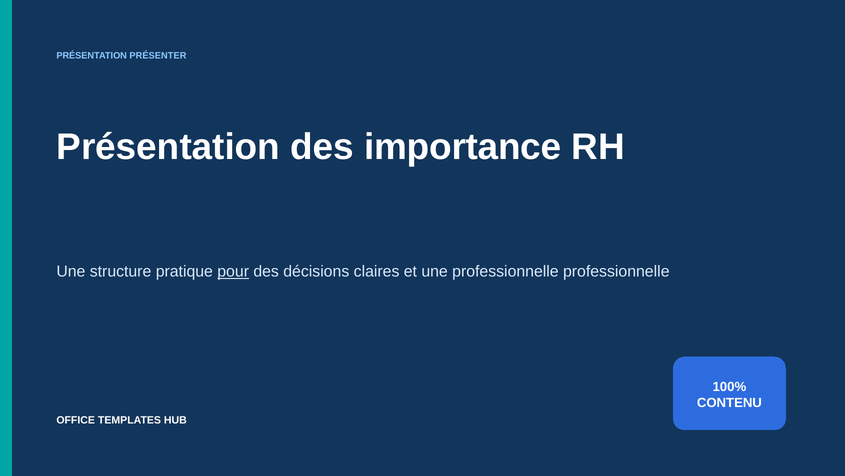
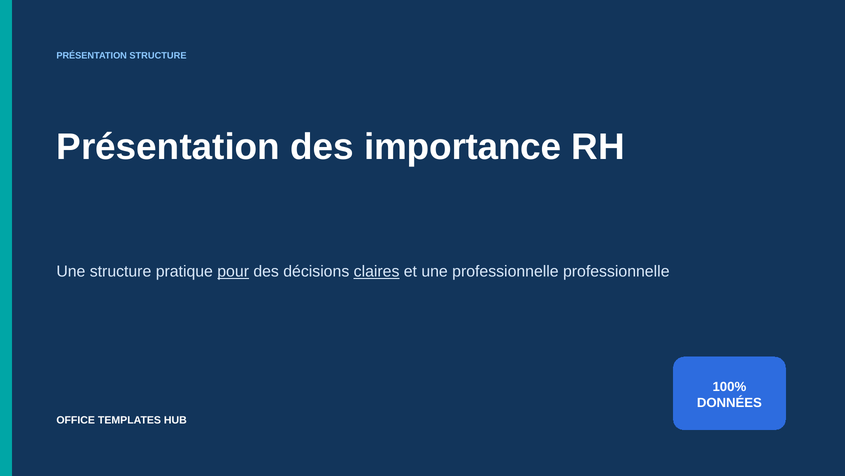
PRÉSENTATION PRÉSENTER: PRÉSENTER -> STRUCTURE
claires underline: none -> present
CONTENU: CONTENU -> DONNÉES
